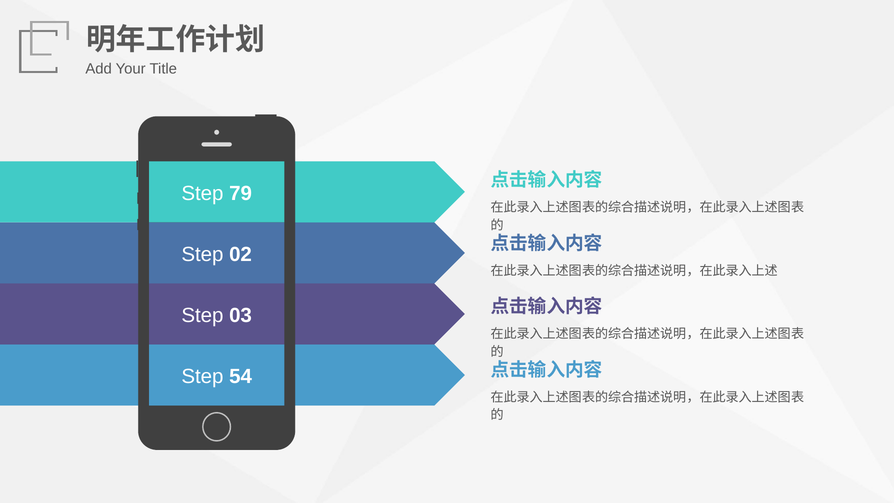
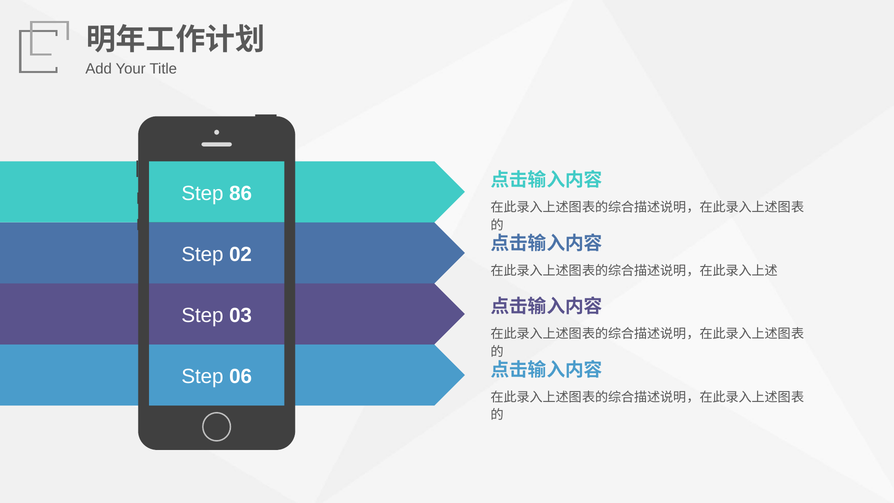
79: 79 -> 86
54: 54 -> 06
